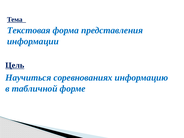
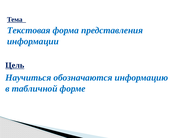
соревнованиях: соревнованиях -> обозначаются
